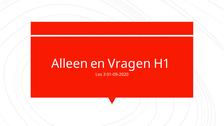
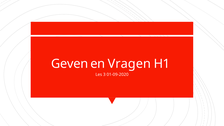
Alleen: Alleen -> Geven
